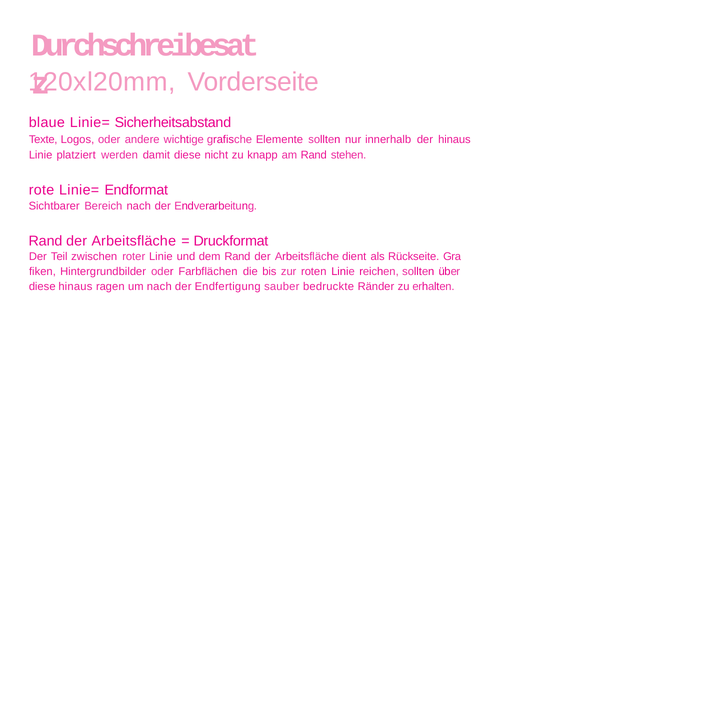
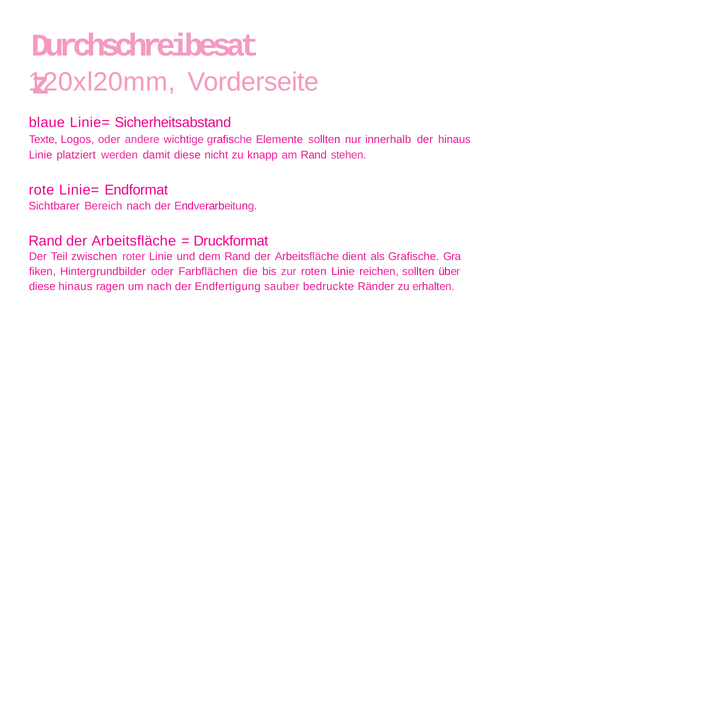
als Rückseite: Rückseite -> Grafische
